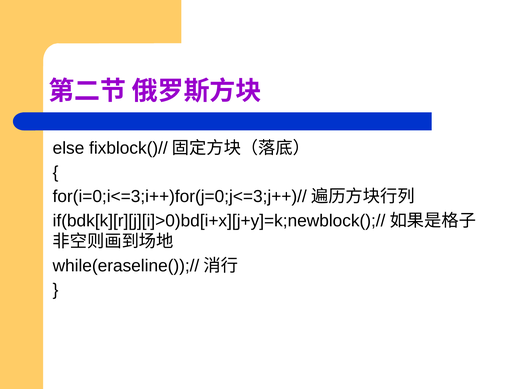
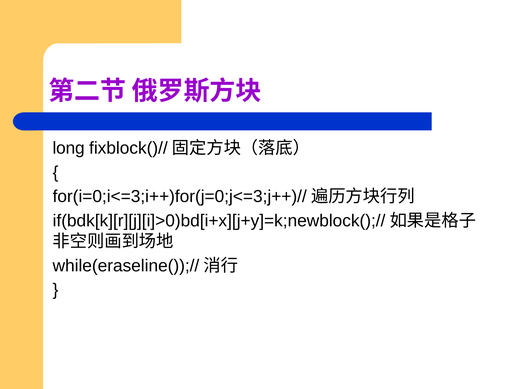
else: else -> long
